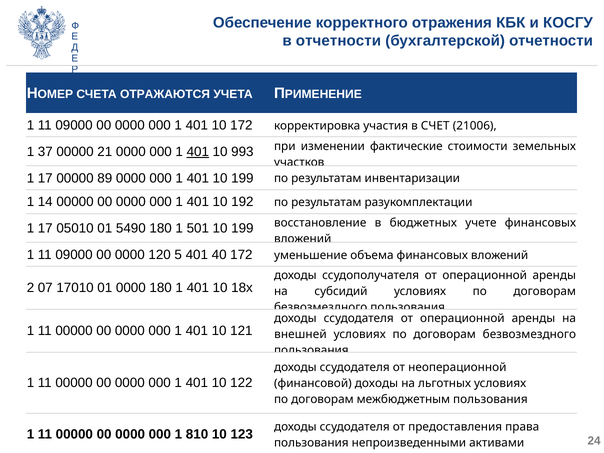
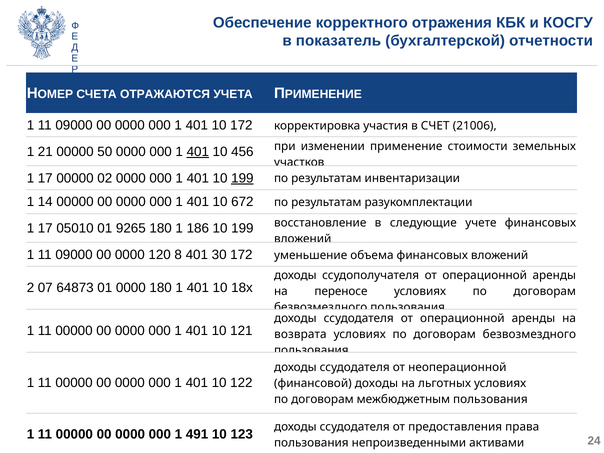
в отчетности: отчетности -> показатель
37: 37 -> 21
21: 21 -> 50
993: 993 -> 456
фактические: фактические -> применение
89: 89 -> 02
199 at (242, 178) underline: none -> present
192: 192 -> 672
5490: 5490 -> 9265
501: 501 -> 186
бюджетных: бюджетных -> следующие
5: 5 -> 8
40: 40 -> 30
17010: 17010 -> 64873
субсидий: субсидий -> переносе
внешней: внешней -> возврата
810: 810 -> 491
